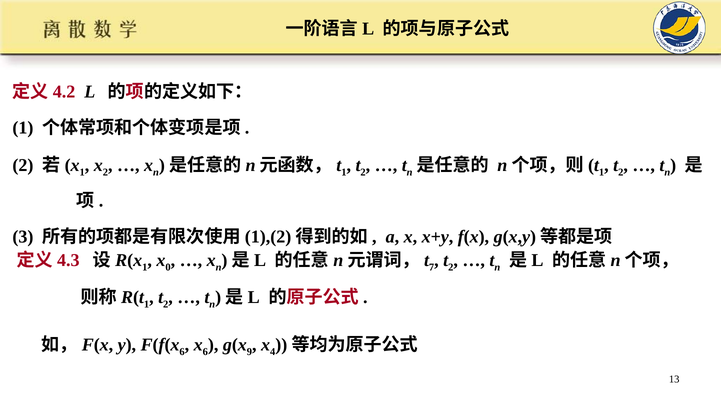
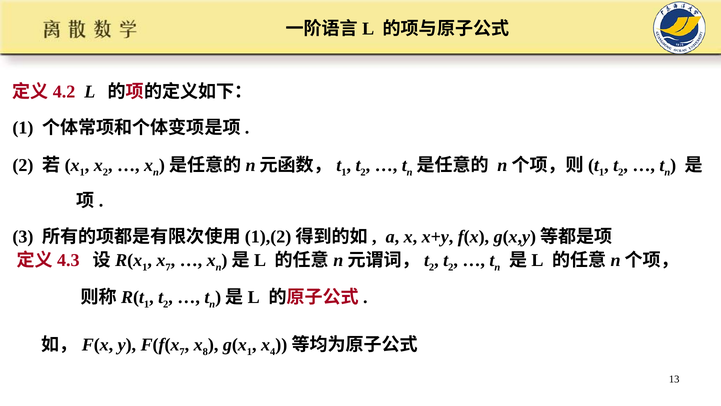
x 0: 0 -> 7
7 at (432, 267): 7 -> 2
6 at (182, 352): 6 -> 7
x 6: 6 -> 8
9 at (249, 352): 9 -> 1
